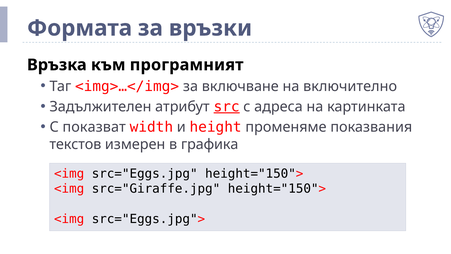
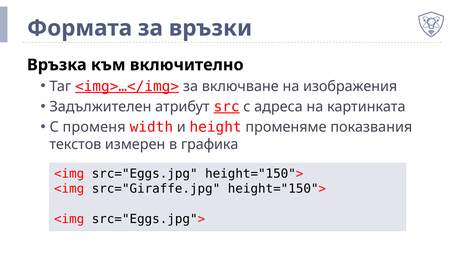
програмният: програмният -> включително
<img>…</img> underline: none -> present
включително: включително -> изображения
показват: показват -> променя
